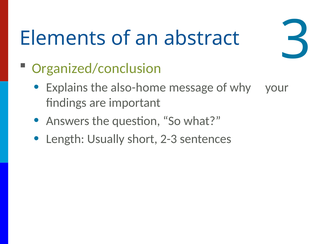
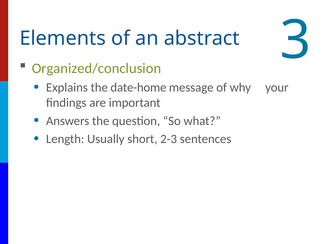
also-home: also-home -> date-home
